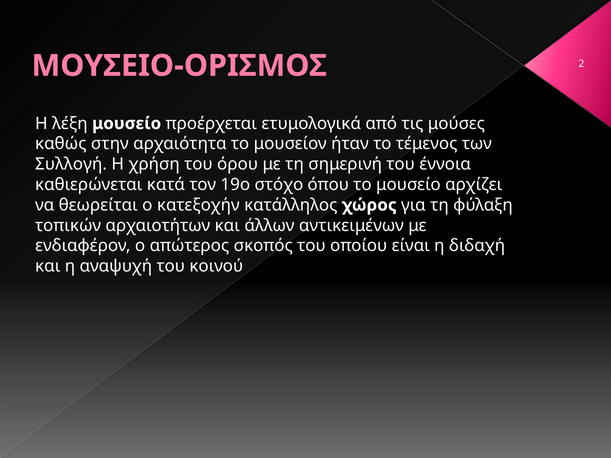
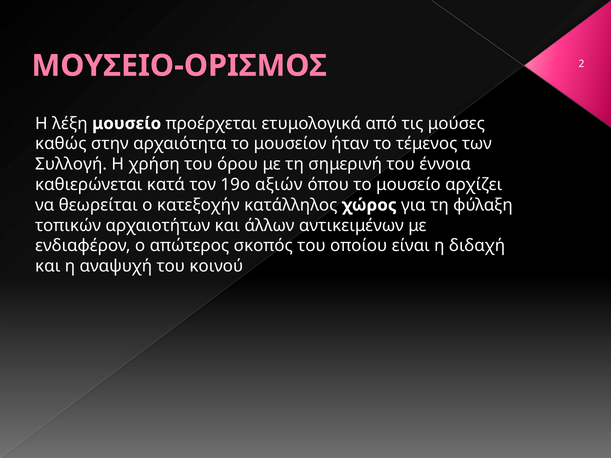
στόχο: στόχο -> αξιών
